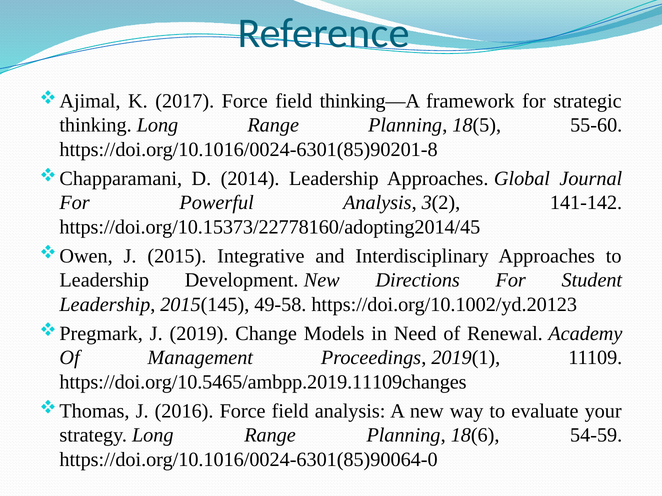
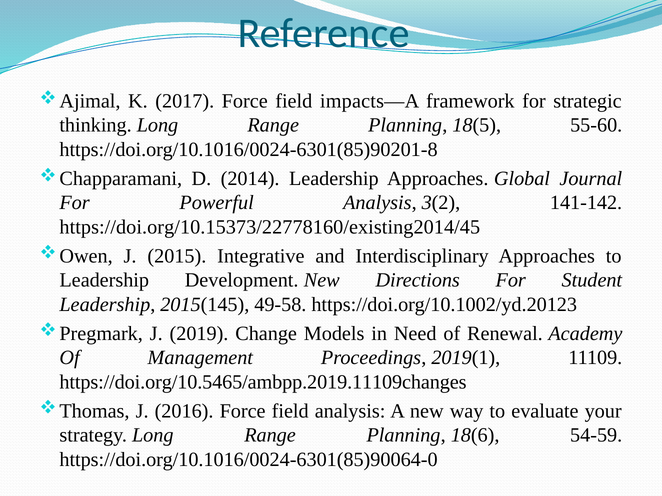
thinking—A: thinking—A -> impacts—A
https://doi.org/10.15373/22778160/adopting2014/45: https://doi.org/10.15373/22778160/adopting2014/45 -> https://doi.org/10.15373/22778160/existing2014/45
